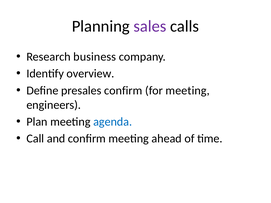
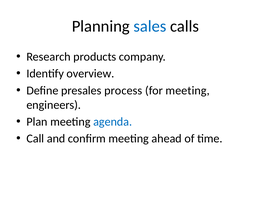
sales colour: purple -> blue
business: business -> products
presales confirm: confirm -> process
